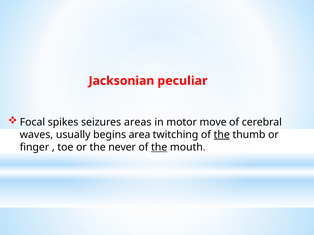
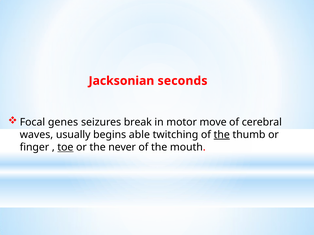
peculiar: peculiar -> seconds
spikes: spikes -> genes
areas: areas -> break
area: area -> able
toe underline: none -> present
the at (159, 148) underline: present -> none
